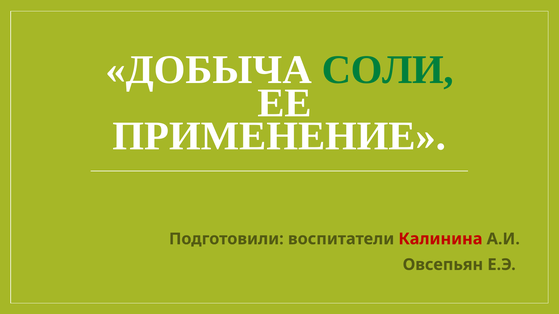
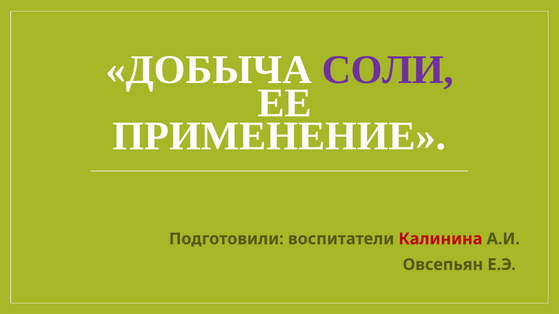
СОЛИ colour: green -> purple
